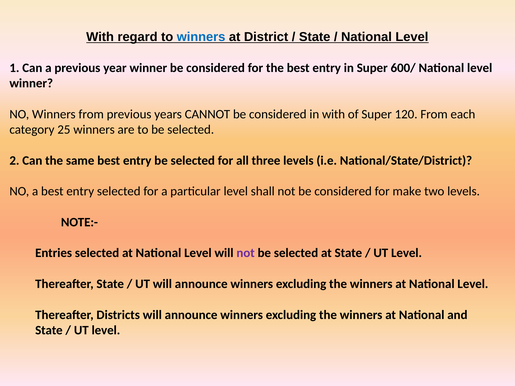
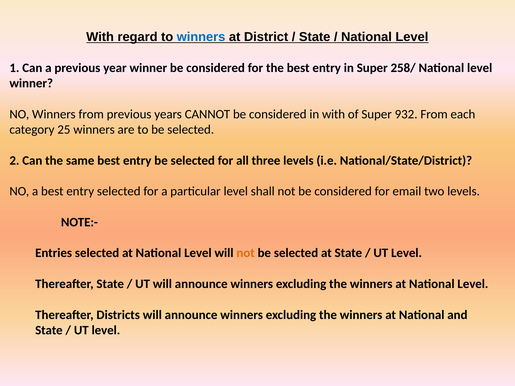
600/: 600/ -> 258/
120: 120 -> 932
make: make -> email
not at (246, 253) colour: purple -> orange
